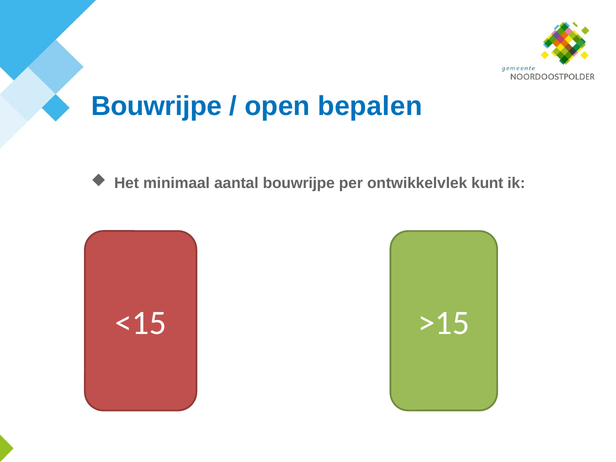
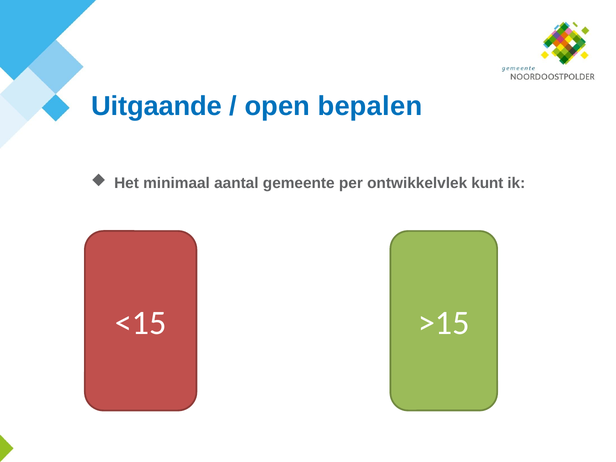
Bouwrijpe at (156, 106): Bouwrijpe -> Uitgaande
aantal bouwrijpe: bouwrijpe -> gemeente
